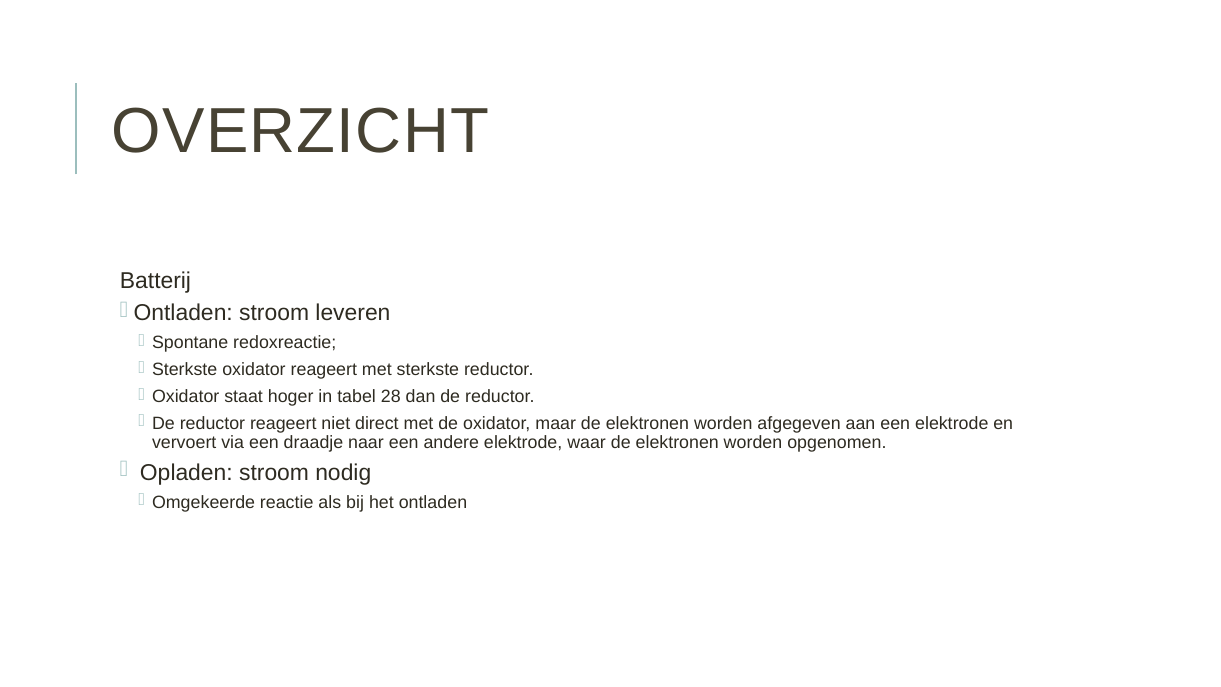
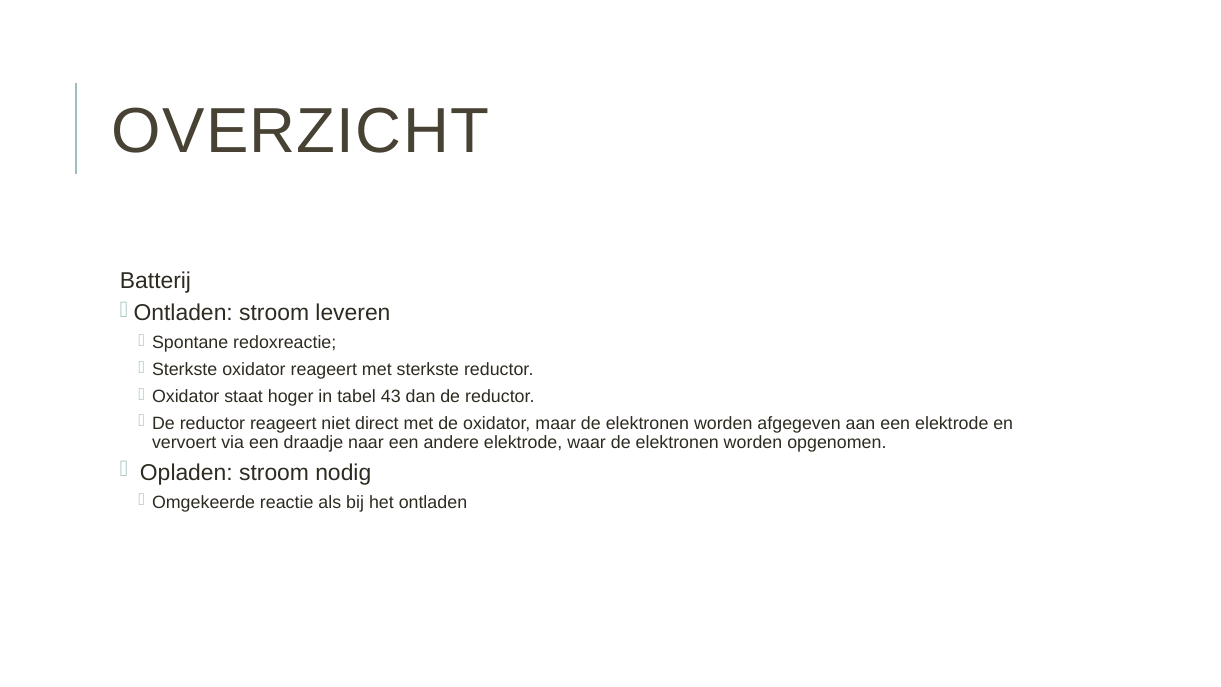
28: 28 -> 43
